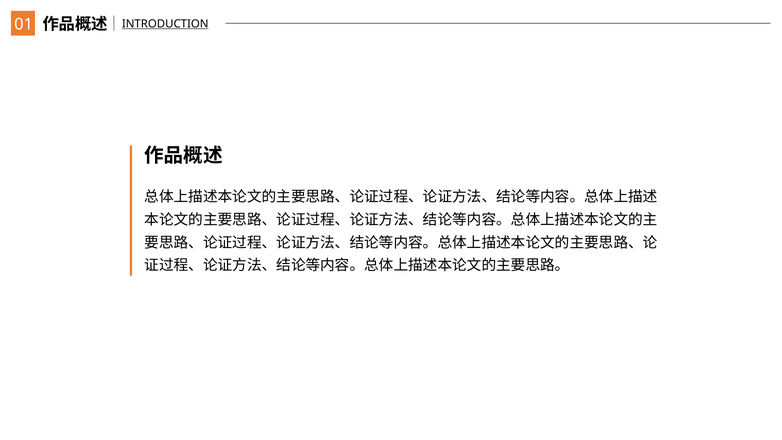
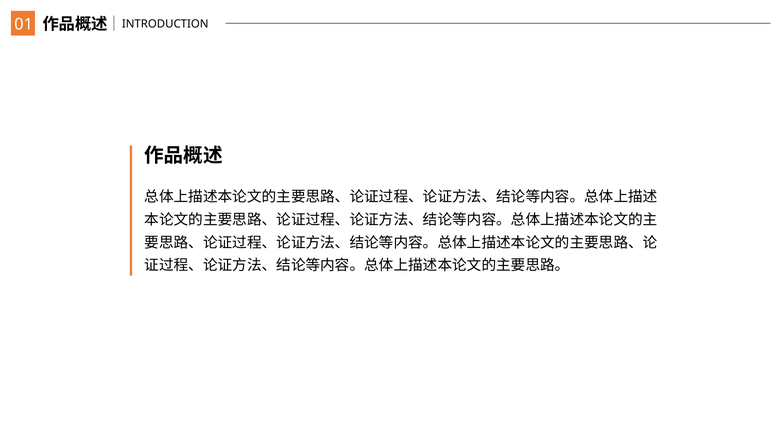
INTRODUCTION underline: present -> none
